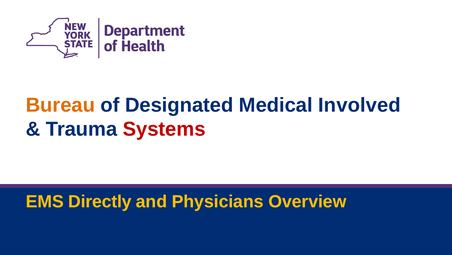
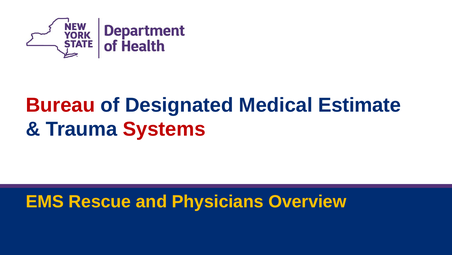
Bureau colour: orange -> red
Involved: Involved -> Estimate
Directly: Directly -> Rescue
